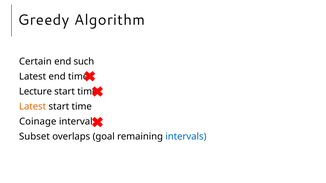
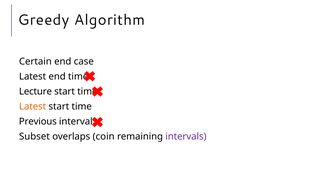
such: such -> case
Coinage: Coinage -> Previous
goal: goal -> coin
intervals colour: blue -> purple
